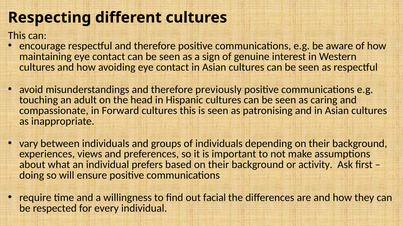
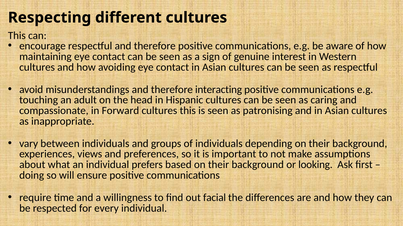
previously: previously -> interacting
activity: activity -> looking
